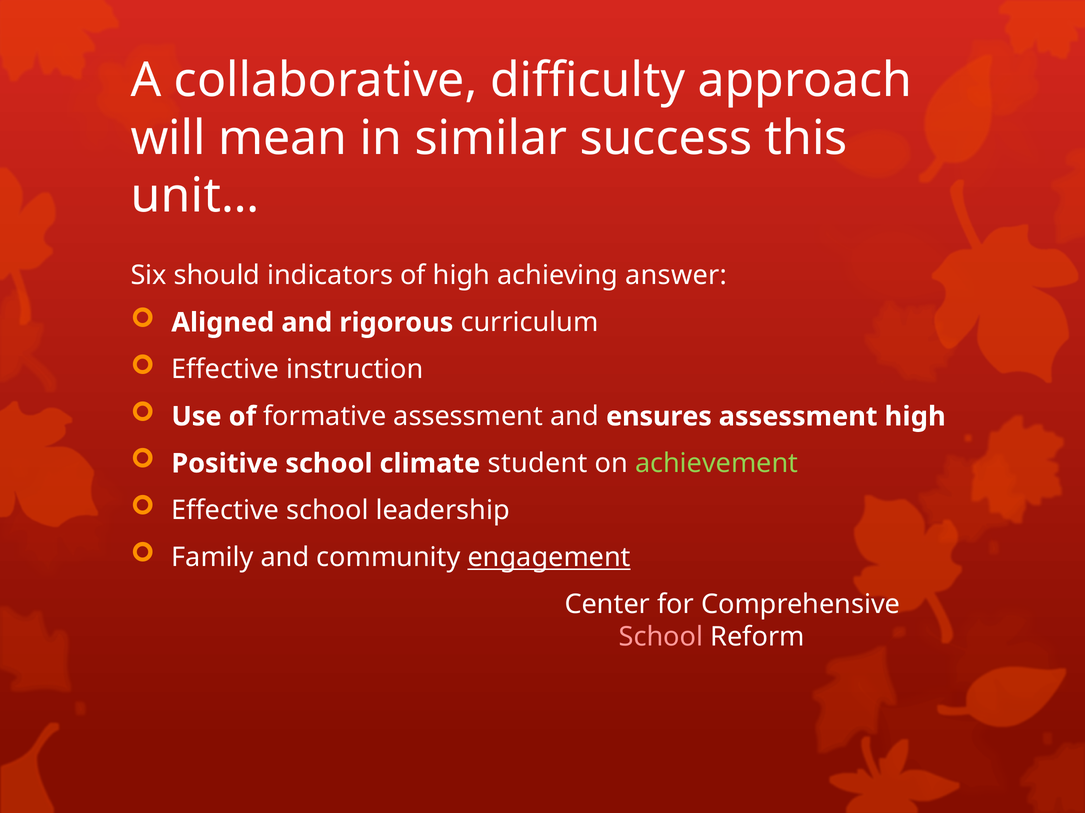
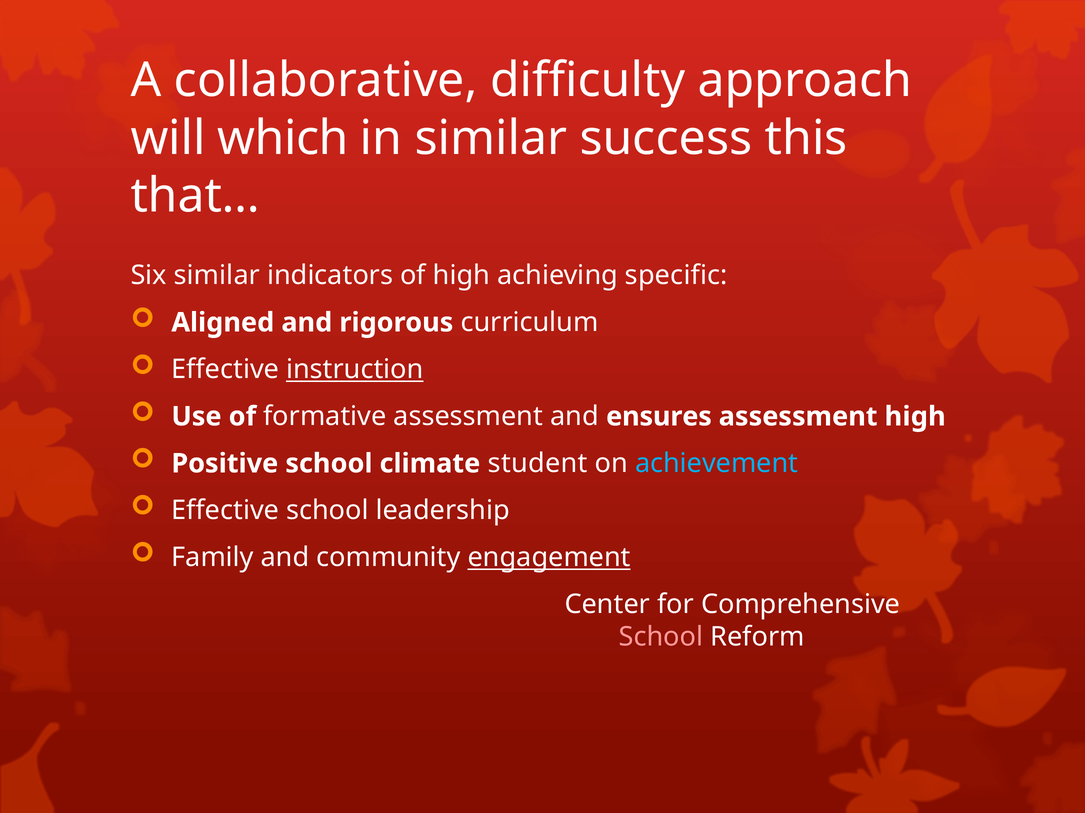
mean: mean -> which
unit…: unit… -> that…
Six should: should -> similar
answer: answer -> specific
instruction underline: none -> present
achievement colour: light green -> light blue
